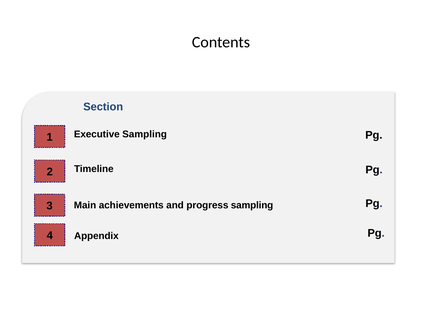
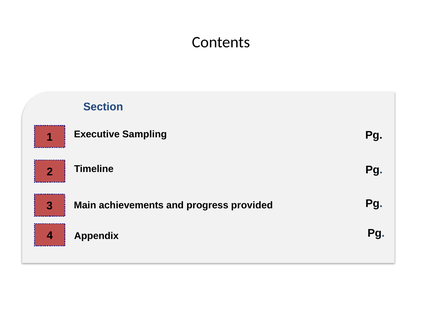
progress sampling: sampling -> provided
